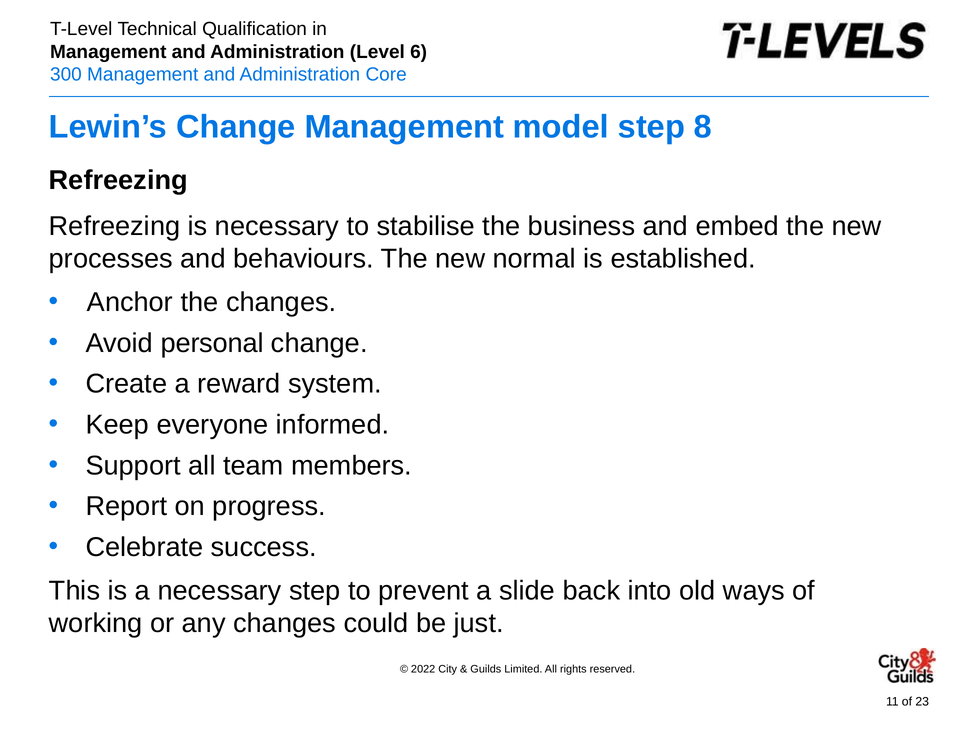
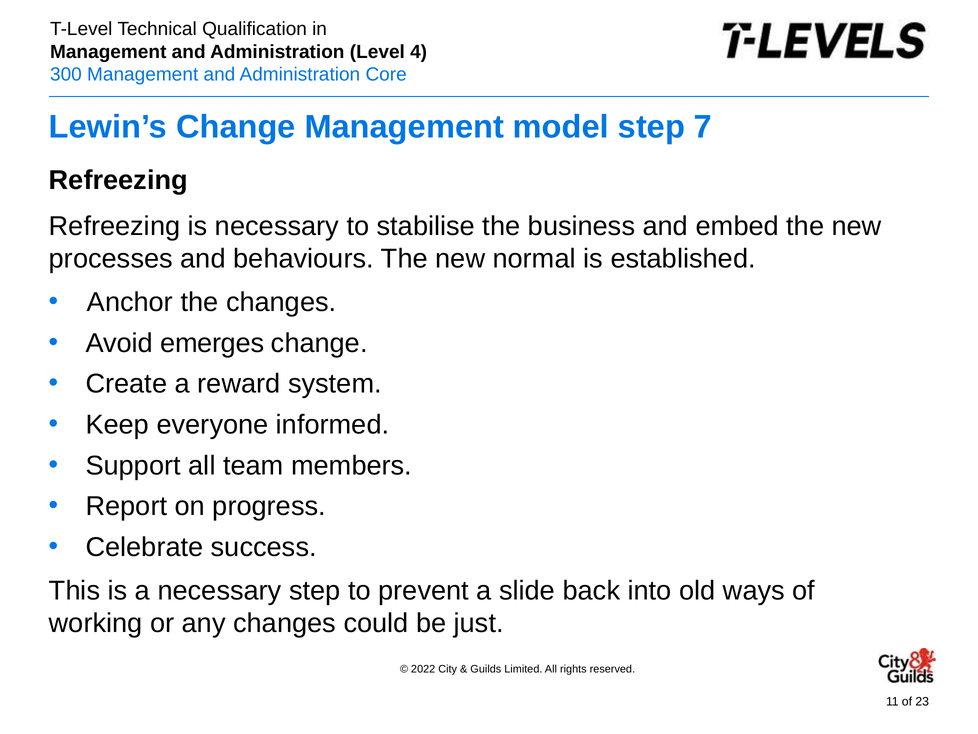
6: 6 -> 4
8: 8 -> 7
personal: personal -> emerges
